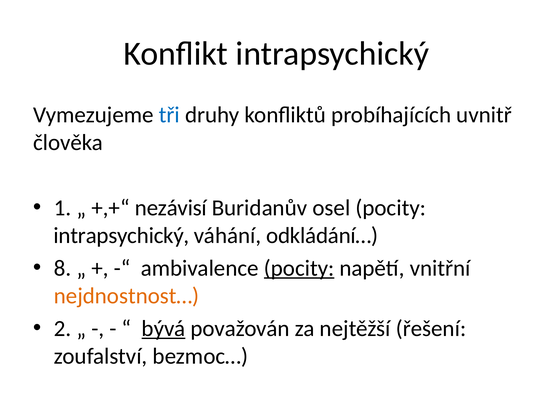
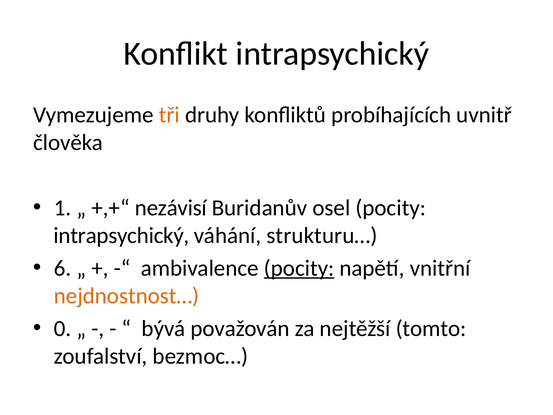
tři colour: blue -> orange
odkládání…: odkládání… -> strukturu…
8: 8 -> 6
2: 2 -> 0
bývá underline: present -> none
řešení: řešení -> tomto
